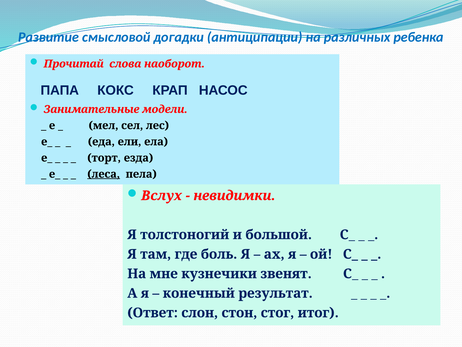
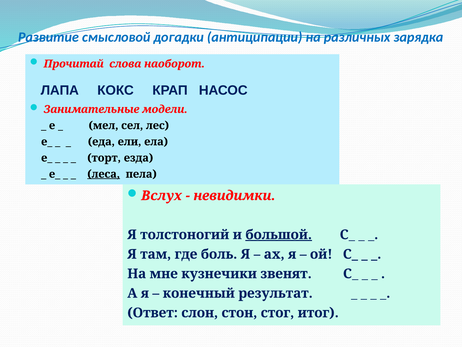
ребенка: ребенка -> зарядка
ПАПА: ПАПА -> ЛАПА
большой underline: none -> present
